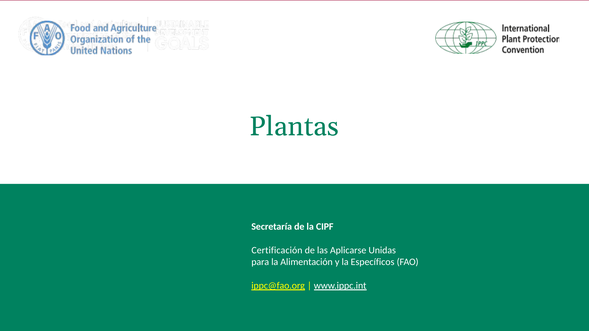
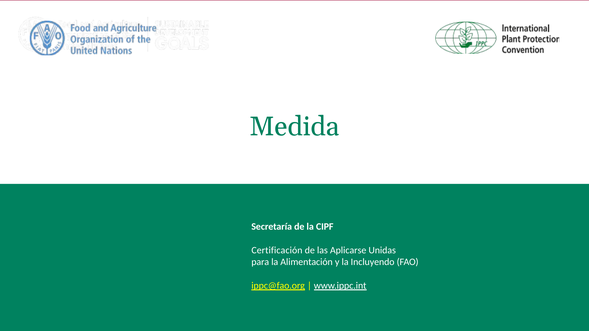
Plantas: Plantas -> Medida
Específicos: Específicos -> Incluyendo
